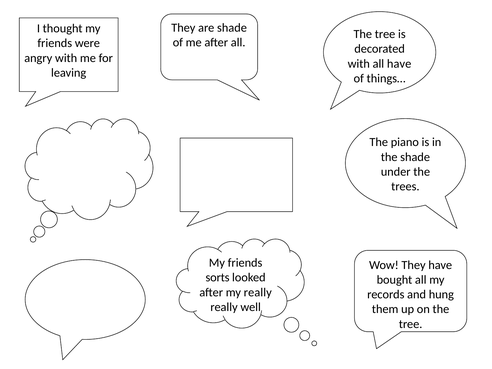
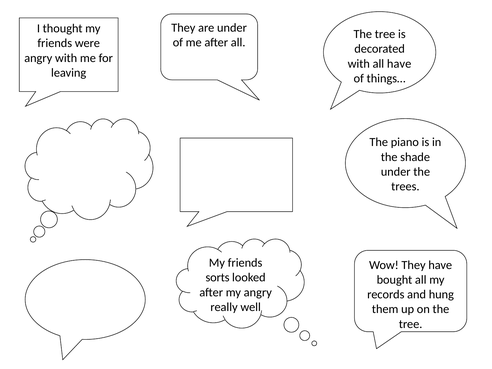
are shade: shade -> under
my really: really -> angry
